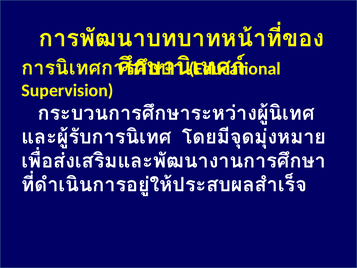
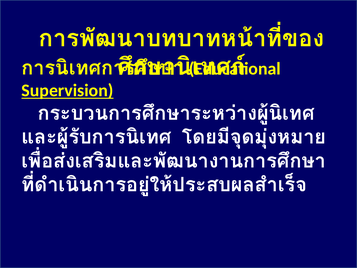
Supervision underline: none -> present
